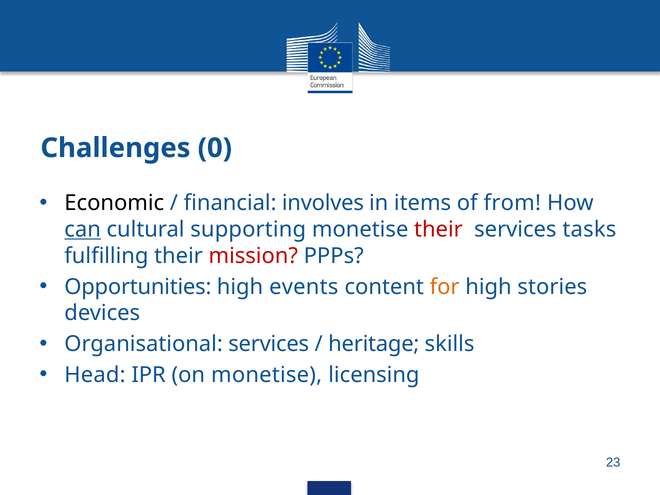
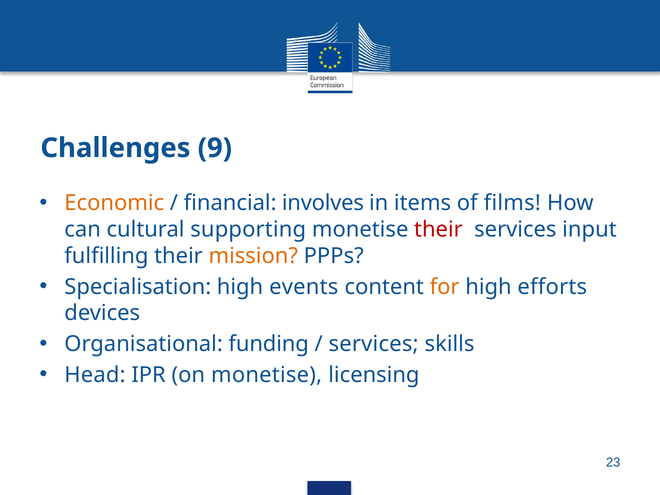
0: 0 -> 9
Economic colour: black -> orange
from: from -> films
can underline: present -> none
tasks: tasks -> input
mission colour: red -> orange
Opportunities: Opportunities -> Specialisation
stories: stories -> efforts
Organisational services: services -> funding
heritage at (374, 344): heritage -> services
